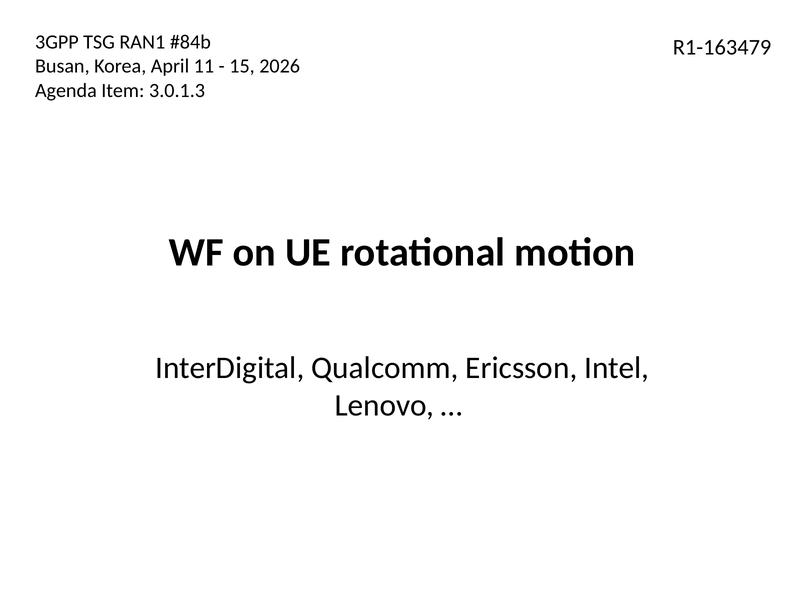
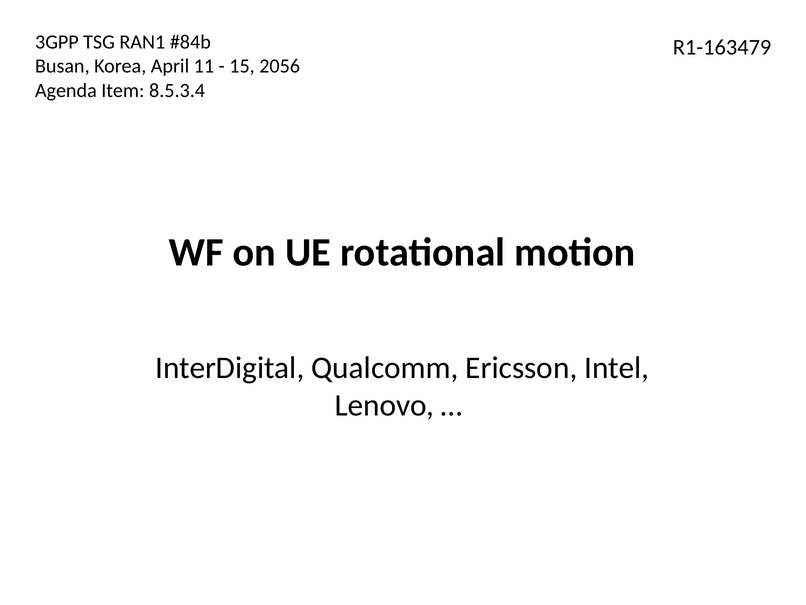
2026: 2026 -> 2056
3.0.1.3: 3.0.1.3 -> 8.5.3.4
